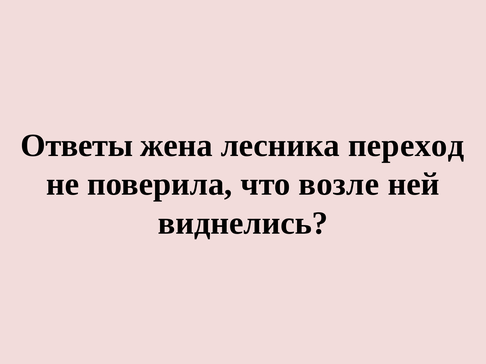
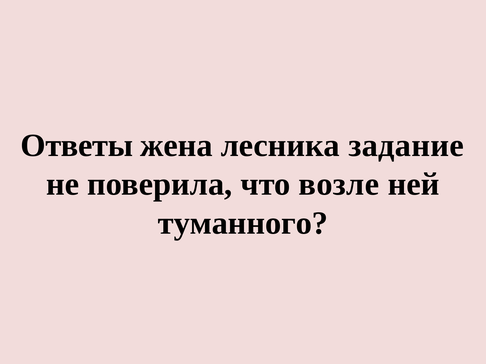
переход: переход -> задание
виднелись: виднелись -> туманного
